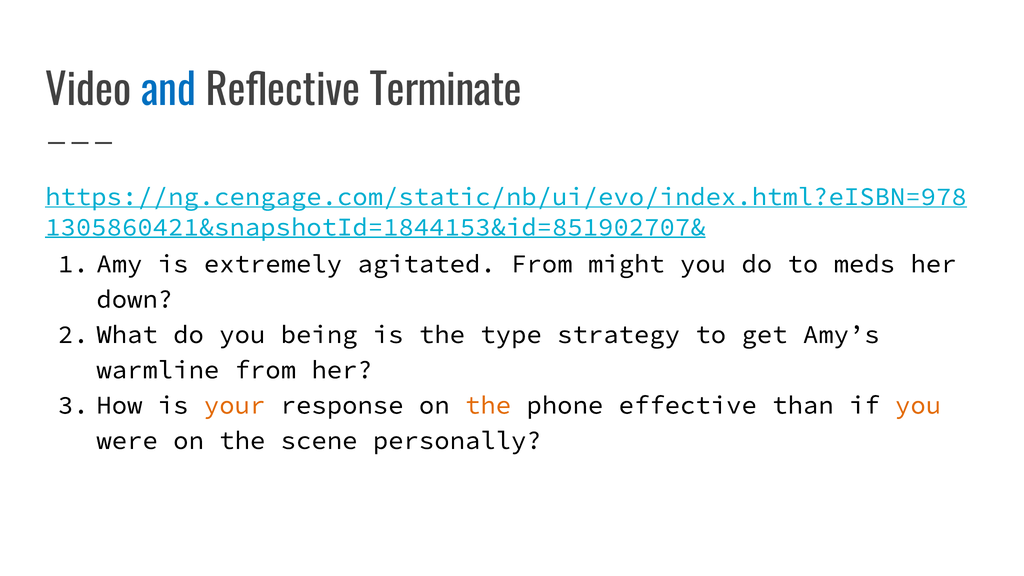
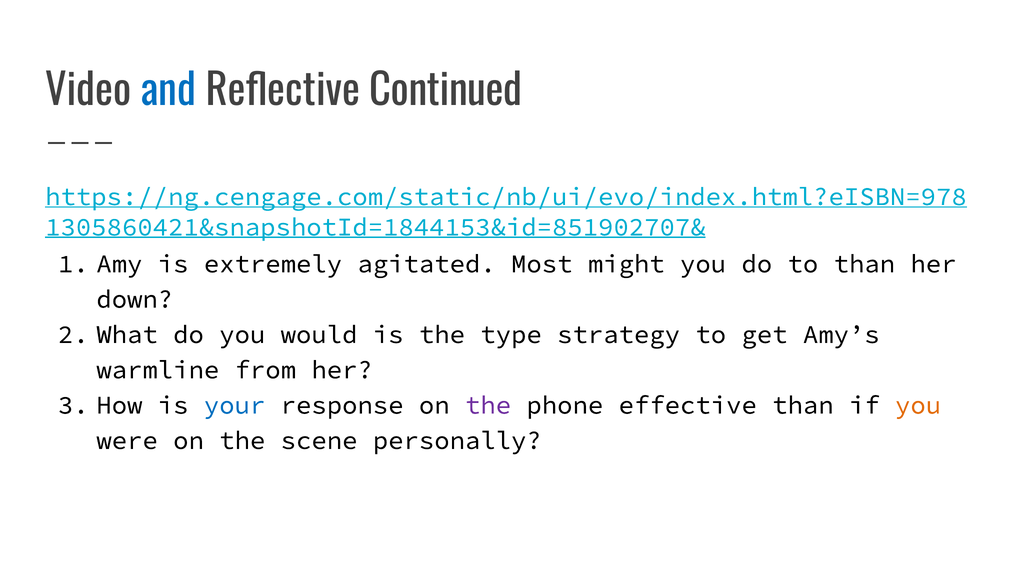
Terminate: Terminate -> Continued
agitated From: From -> Most
to meds: meds -> than
being: being -> would
your colour: orange -> blue
the at (488, 405) colour: orange -> purple
